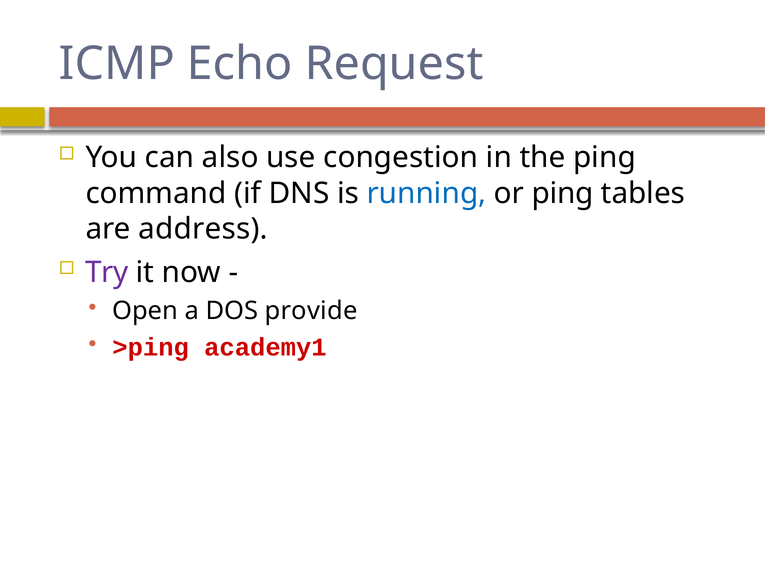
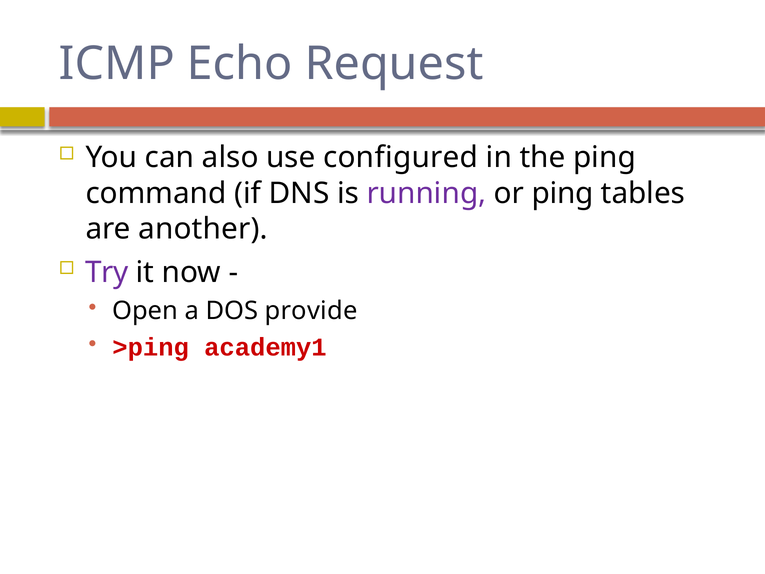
congestion: congestion -> configured
running colour: blue -> purple
address: address -> another
